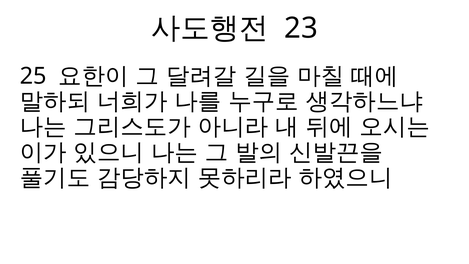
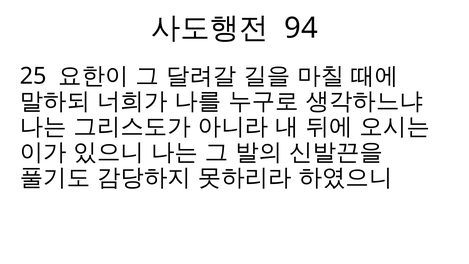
23: 23 -> 94
